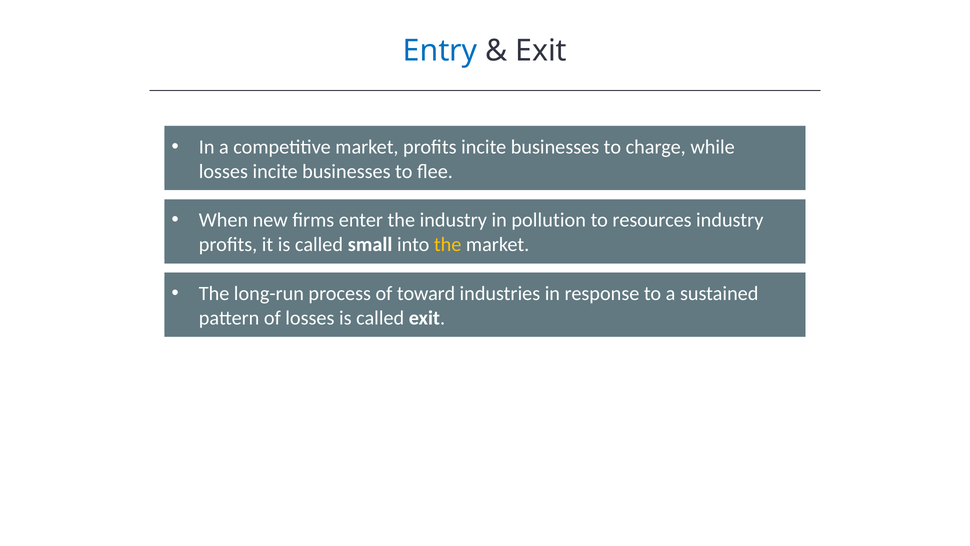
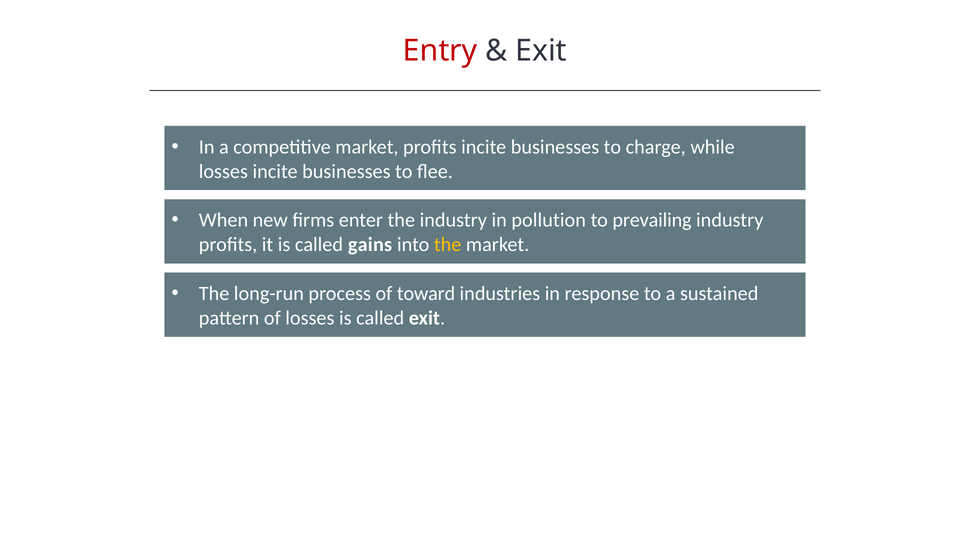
Entry colour: blue -> red
resources: resources -> prevailing
small: small -> gains
